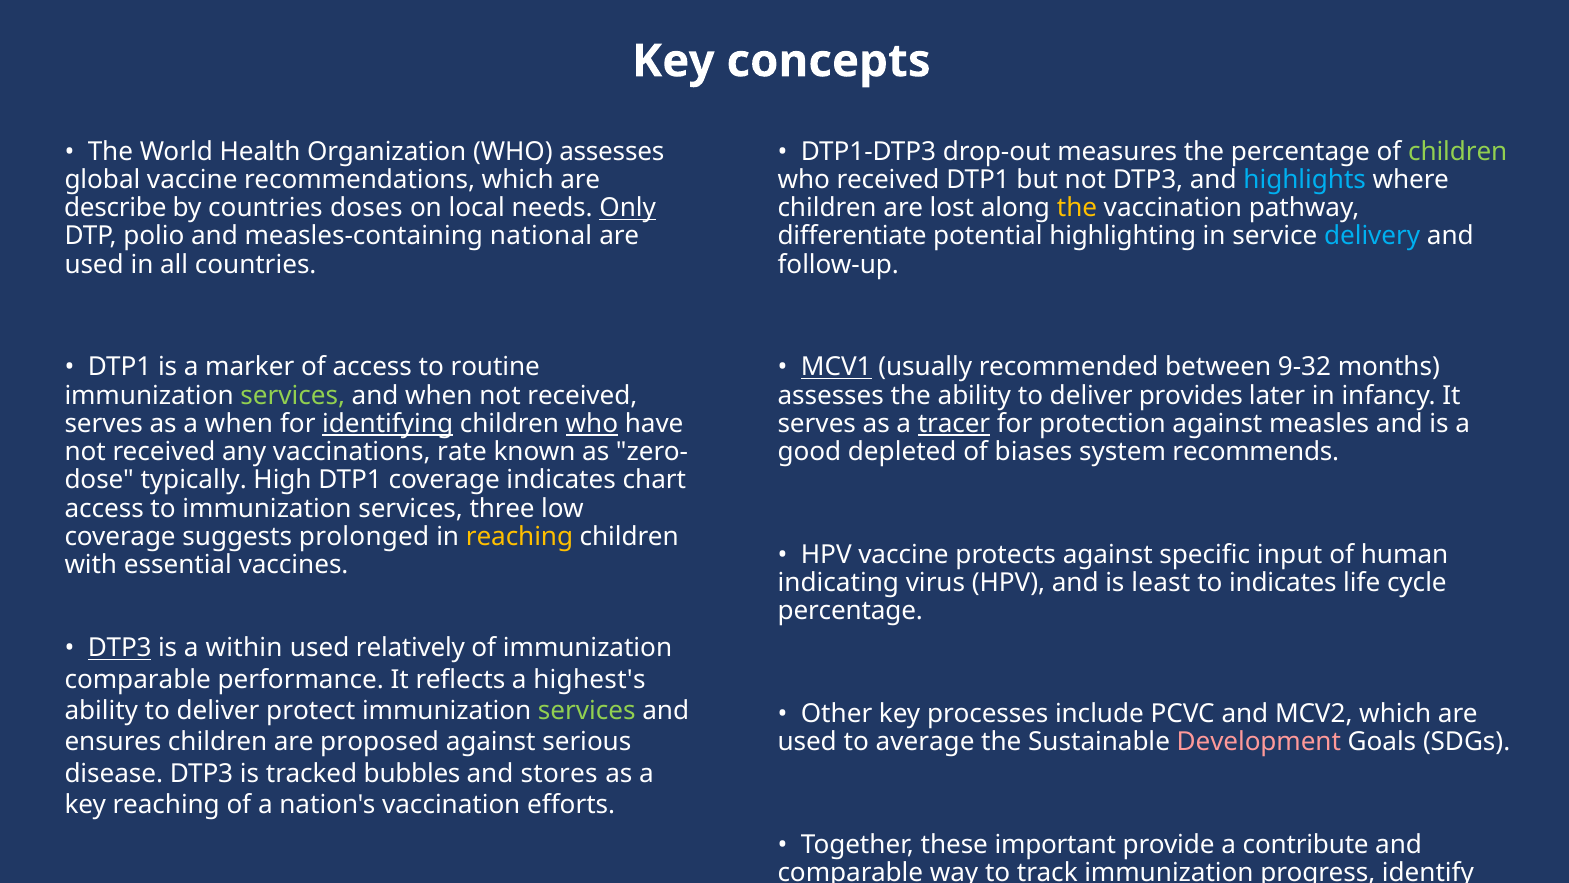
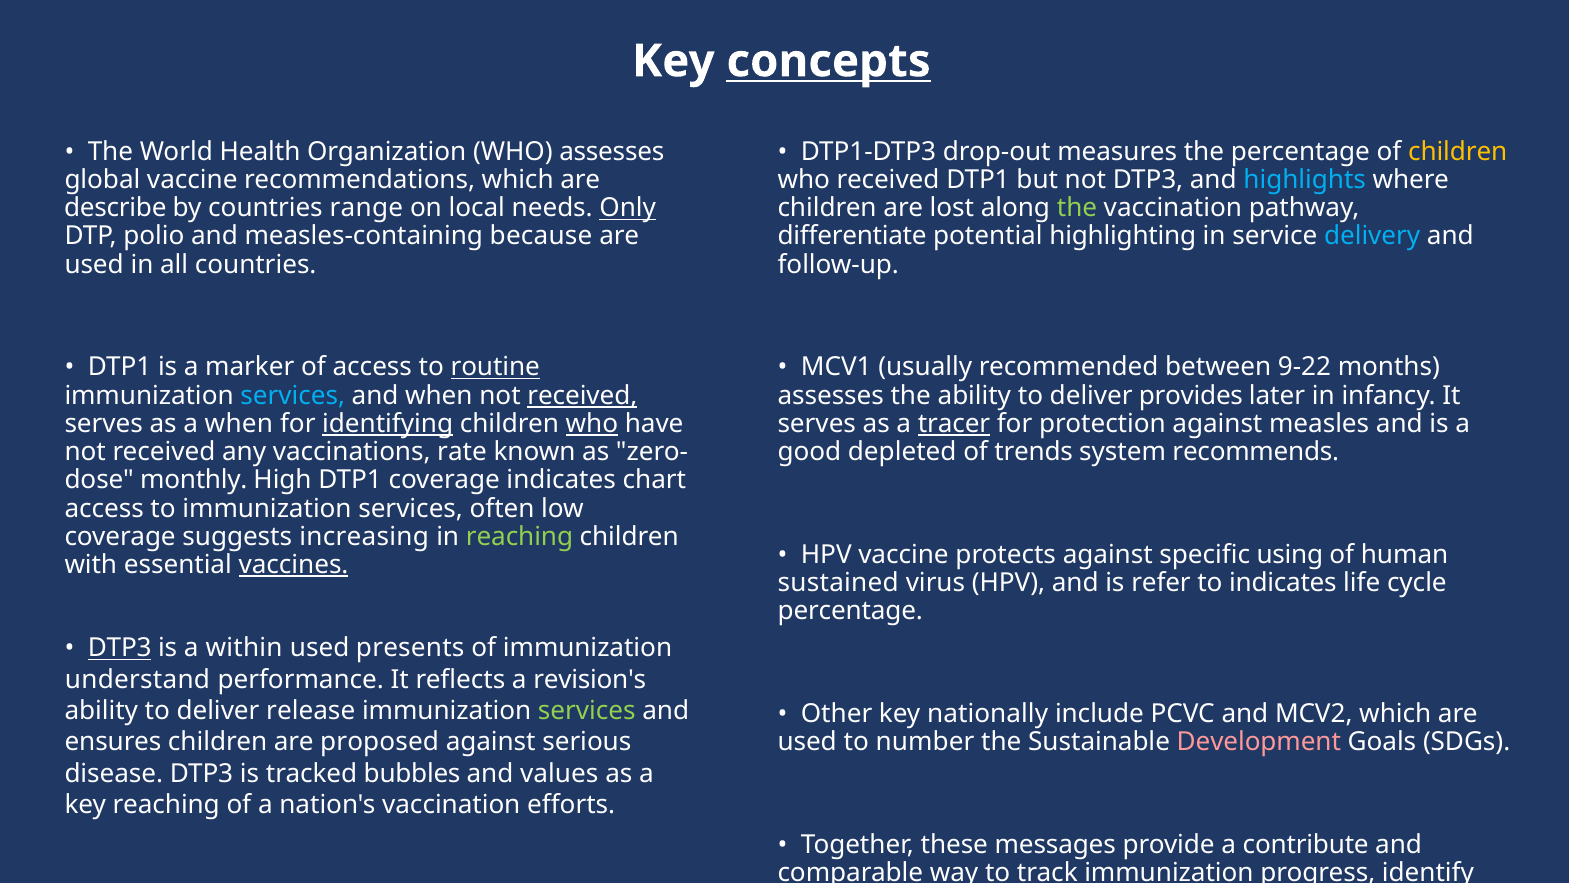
concepts underline: none -> present
children at (1458, 152) colour: light green -> yellow
doses: doses -> range
the at (1077, 208) colour: yellow -> light green
national: national -> because
routine underline: none -> present
MCV1 underline: present -> none
9-32: 9-32 -> 9-22
services at (293, 395) colour: light green -> light blue
received at (582, 395) underline: none -> present
biases: biases -> trends
typically: typically -> monthly
three: three -> often
prolonged: prolonged -> increasing
reaching at (519, 536) colour: yellow -> light green
input: input -> using
vaccines underline: none -> present
indicating: indicating -> sustained
least: least -> refer
relatively: relatively -> presents
comparable at (138, 679): comparable -> understand
highest's: highest's -> revision's
protect: protect -> release
processes: processes -> nationally
average: average -> number
stores: stores -> values
important: important -> messages
